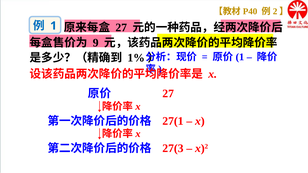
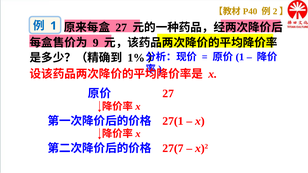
27(3: 27(3 -> 27(7
